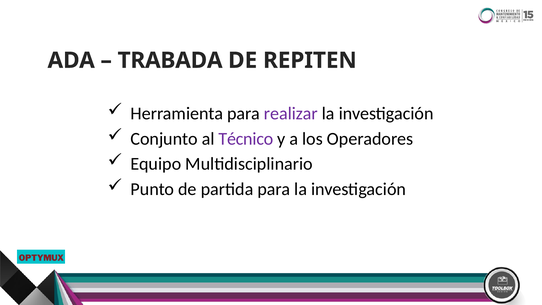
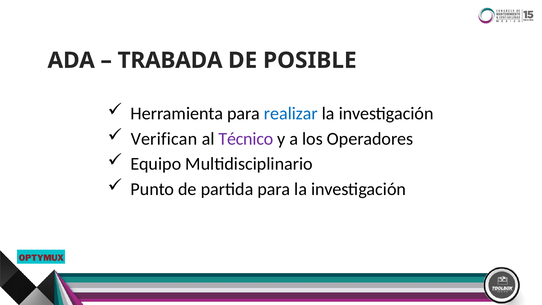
REPITEN: REPITEN -> POSIBLE
realizar colour: purple -> blue
Conjunto: Conjunto -> Verifican
